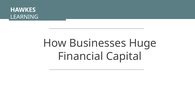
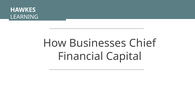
Huge: Huge -> Chief
